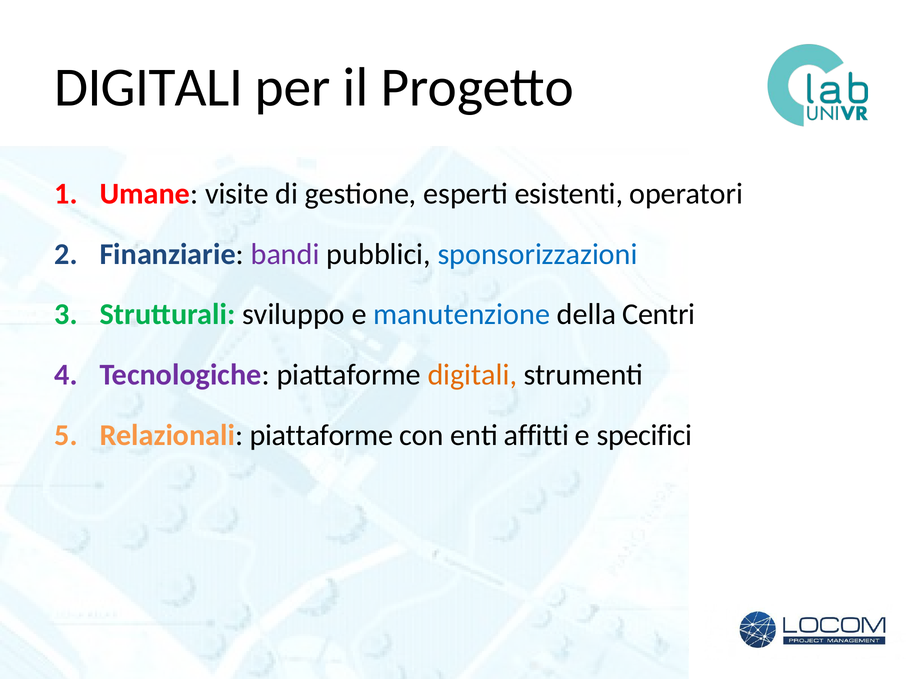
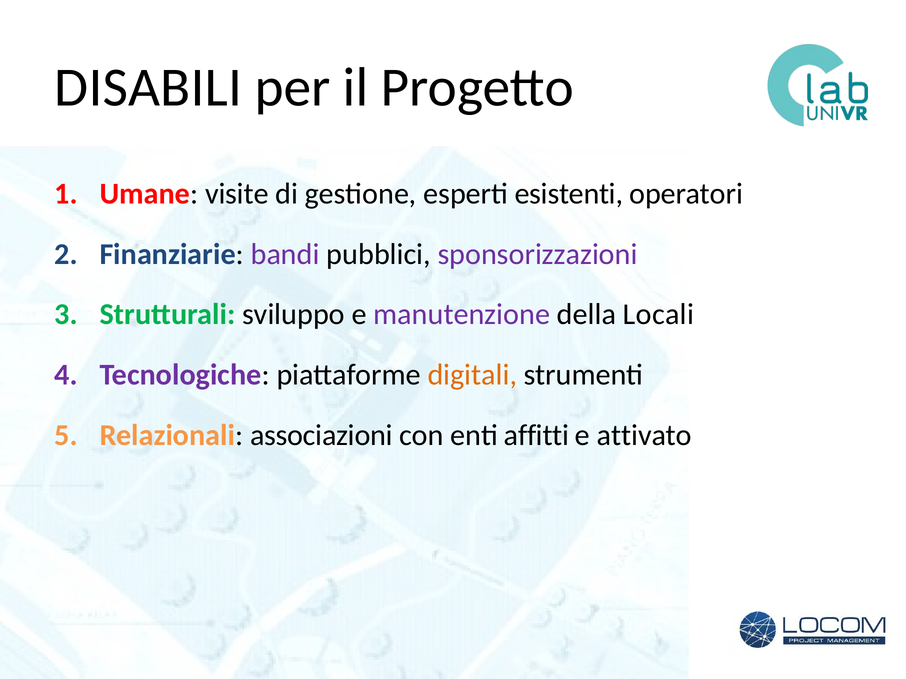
DIGITALI at (149, 88): DIGITALI -> DISABILI
sponsorizzazioni colour: blue -> purple
manutenzione colour: blue -> purple
Centri: Centri -> Locali
Relazionali piattaforme: piattaforme -> associazioni
specifici: specifici -> attivato
